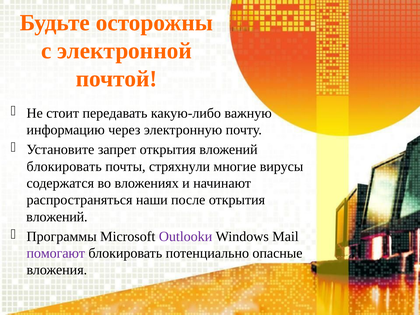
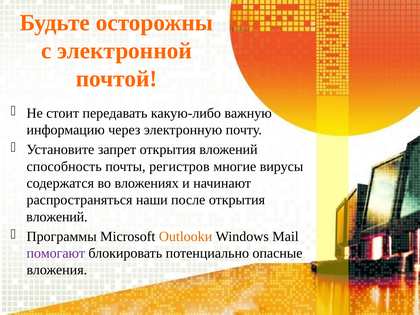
блокировать at (64, 166): блокировать -> способность
стряхнули: стряхнули -> регистров
Outlookи colour: purple -> orange
